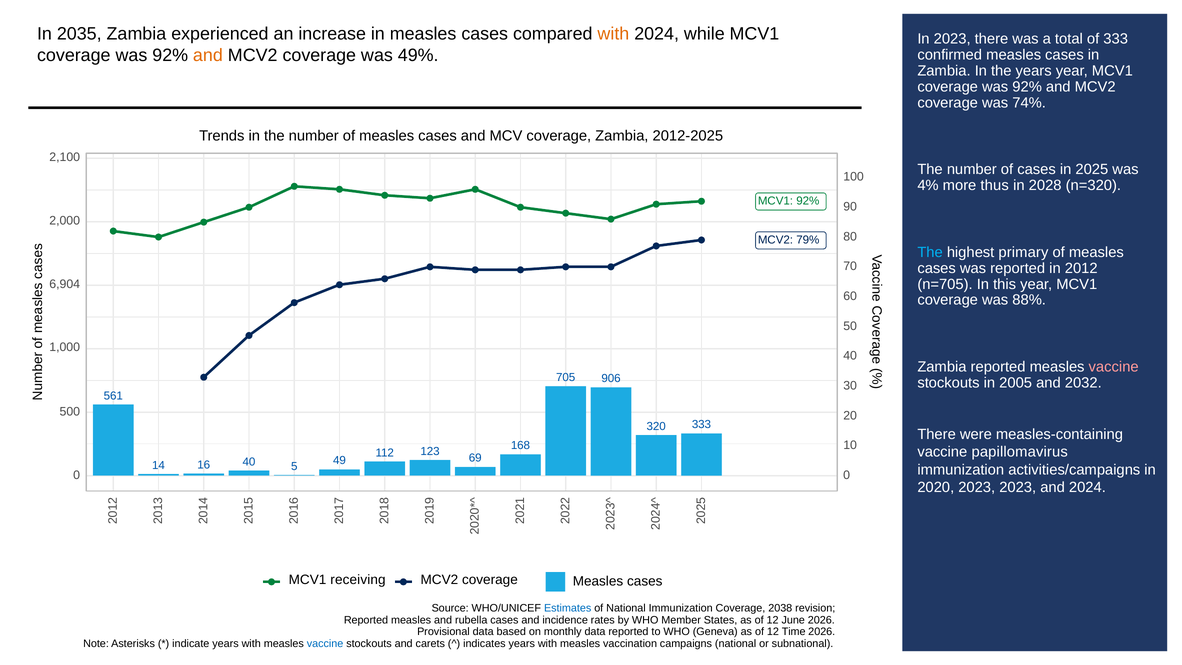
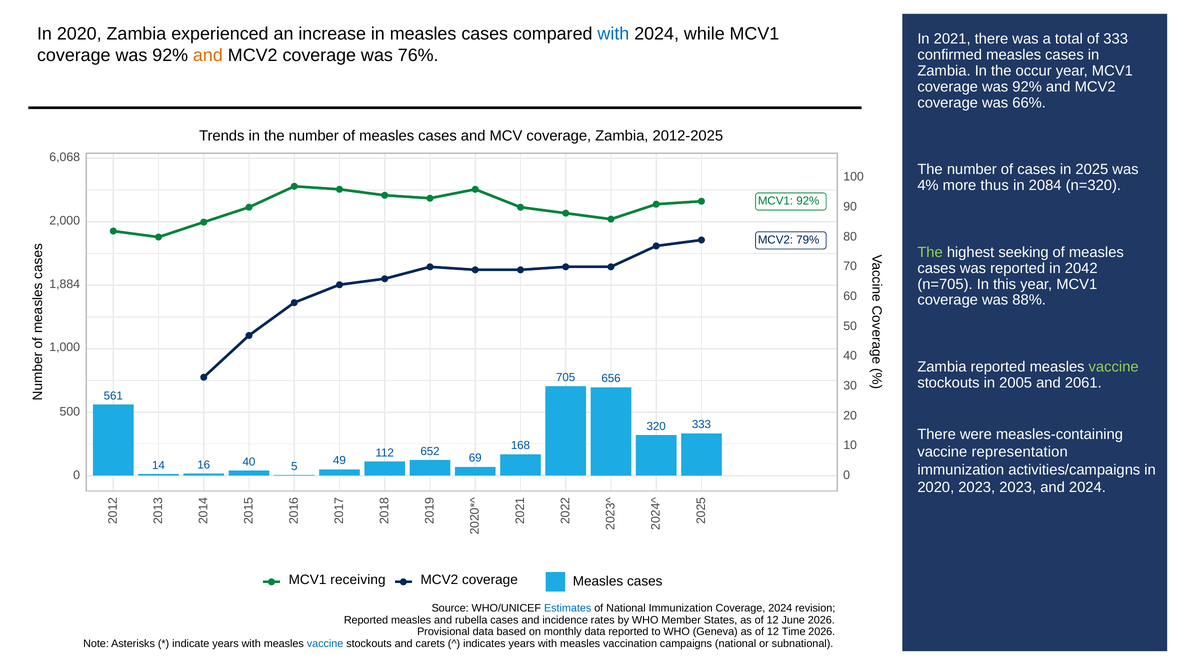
2035 at (79, 34): 2035 -> 2020
with at (613, 34) colour: orange -> blue
In 2023: 2023 -> 2021
49%: 49% -> 76%
the years: years -> occur
74%: 74% -> 66%
2,100: 2,100 -> 6,068
2028: 2028 -> 2084
The at (930, 252) colour: light blue -> light green
primary: primary -> seeking
2012: 2012 -> 2042
6,904: 6,904 -> 1,884
vaccine at (1114, 367) colour: pink -> light green
906: 906 -> 656
2032: 2032 -> 2061
papillomavirus: papillomavirus -> representation
123: 123 -> 652
Coverage 2038: 2038 -> 2024
